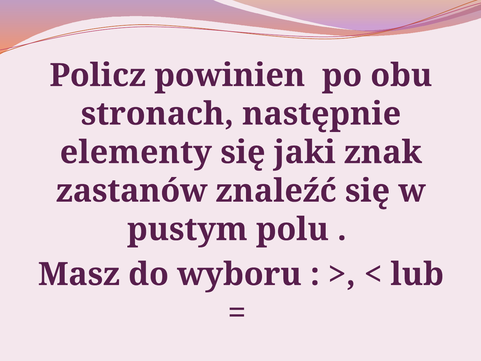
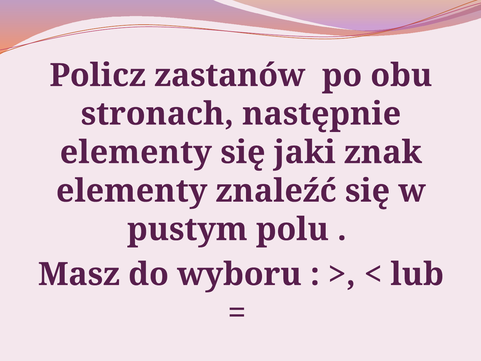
powinien: powinien -> zastanów
zastanów at (132, 191): zastanów -> elementy
